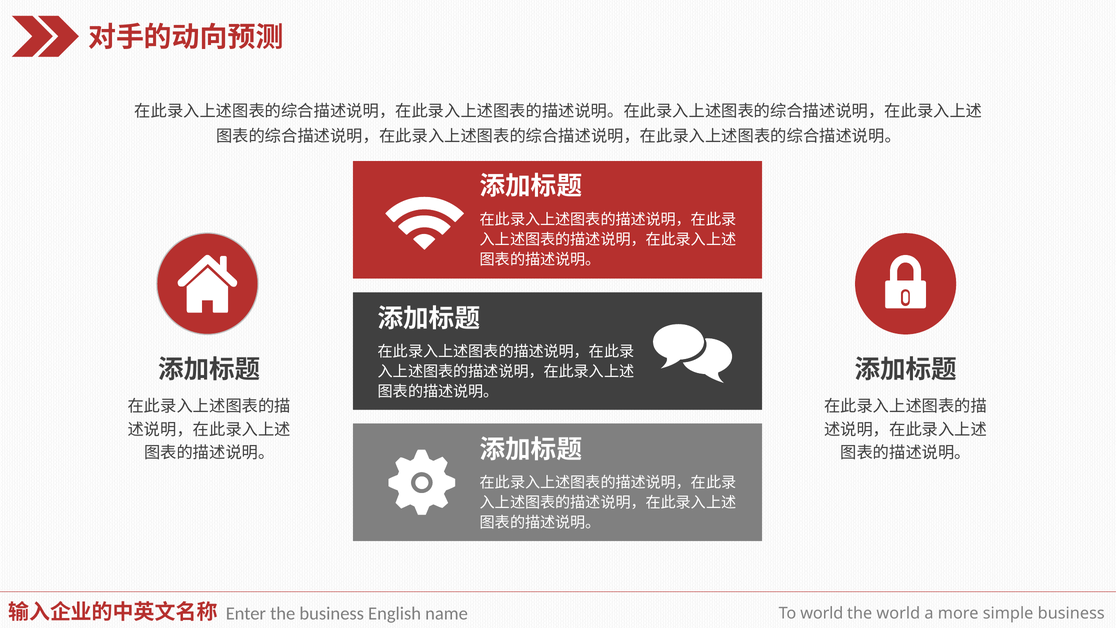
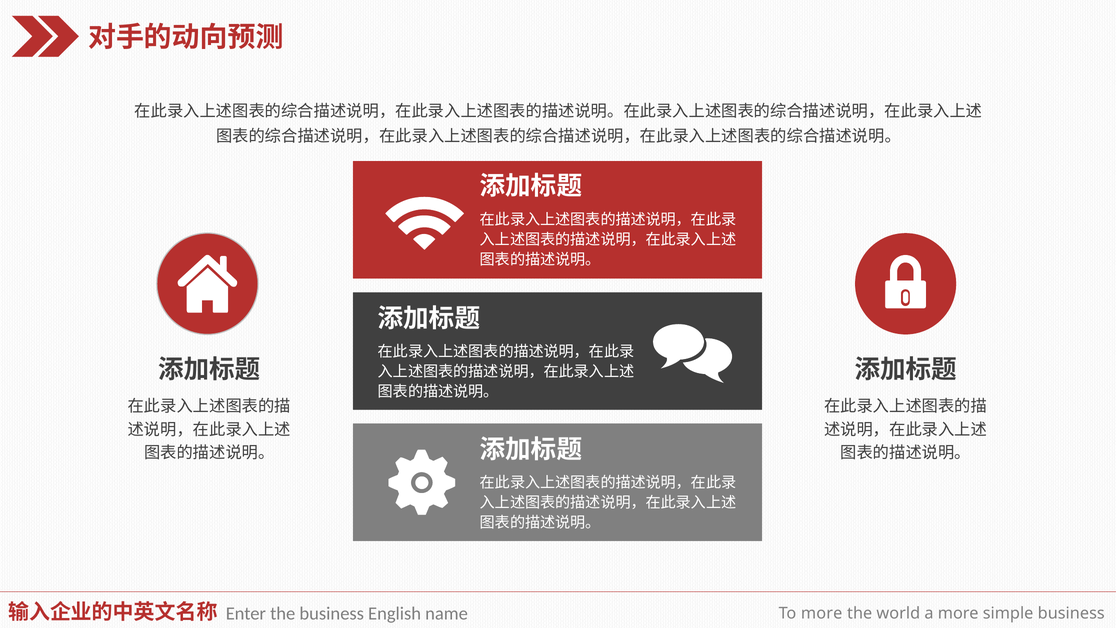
To world: world -> more
